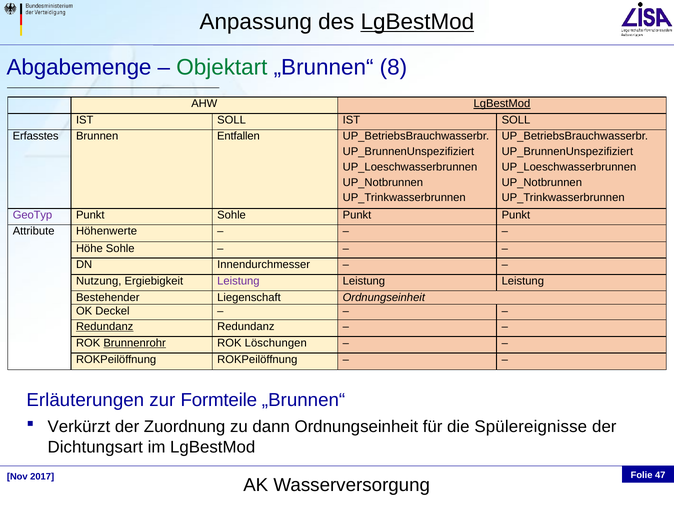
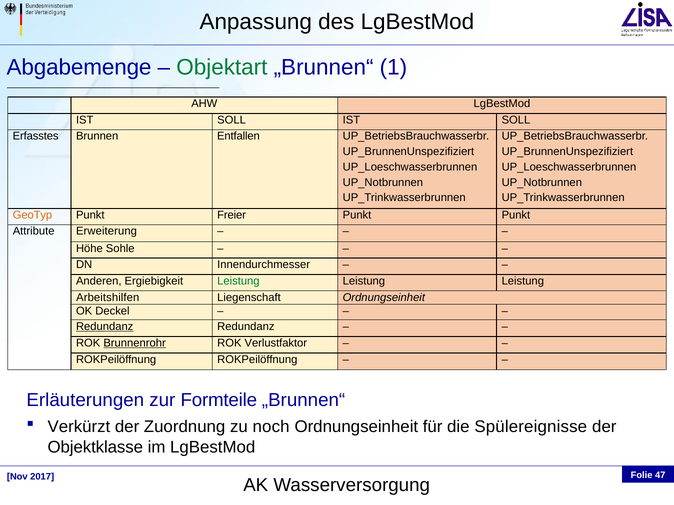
LgBestMod at (417, 22) underline: present -> none
8: 8 -> 1
LgBestMod at (502, 104) underline: present -> none
GeoTyp colour: purple -> orange
Punkt Sohle: Sohle -> Freier
Höhenwerte: Höhenwerte -> Erweiterung
Nutzung: Nutzung -> Anderen
Leistung at (238, 281) colour: purple -> green
Bestehender: Bestehender -> Arbeitshilfen
Löschungen: Löschungen -> Verlustfaktor
dann: dann -> noch
Dichtungsart: Dichtungsart -> Objektklasse
